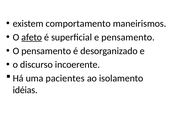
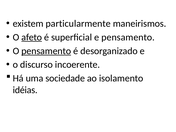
comportamento: comportamento -> particularmente
pensamento at (46, 51) underline: none -> present
pacientes: pacientes -> sociedade
